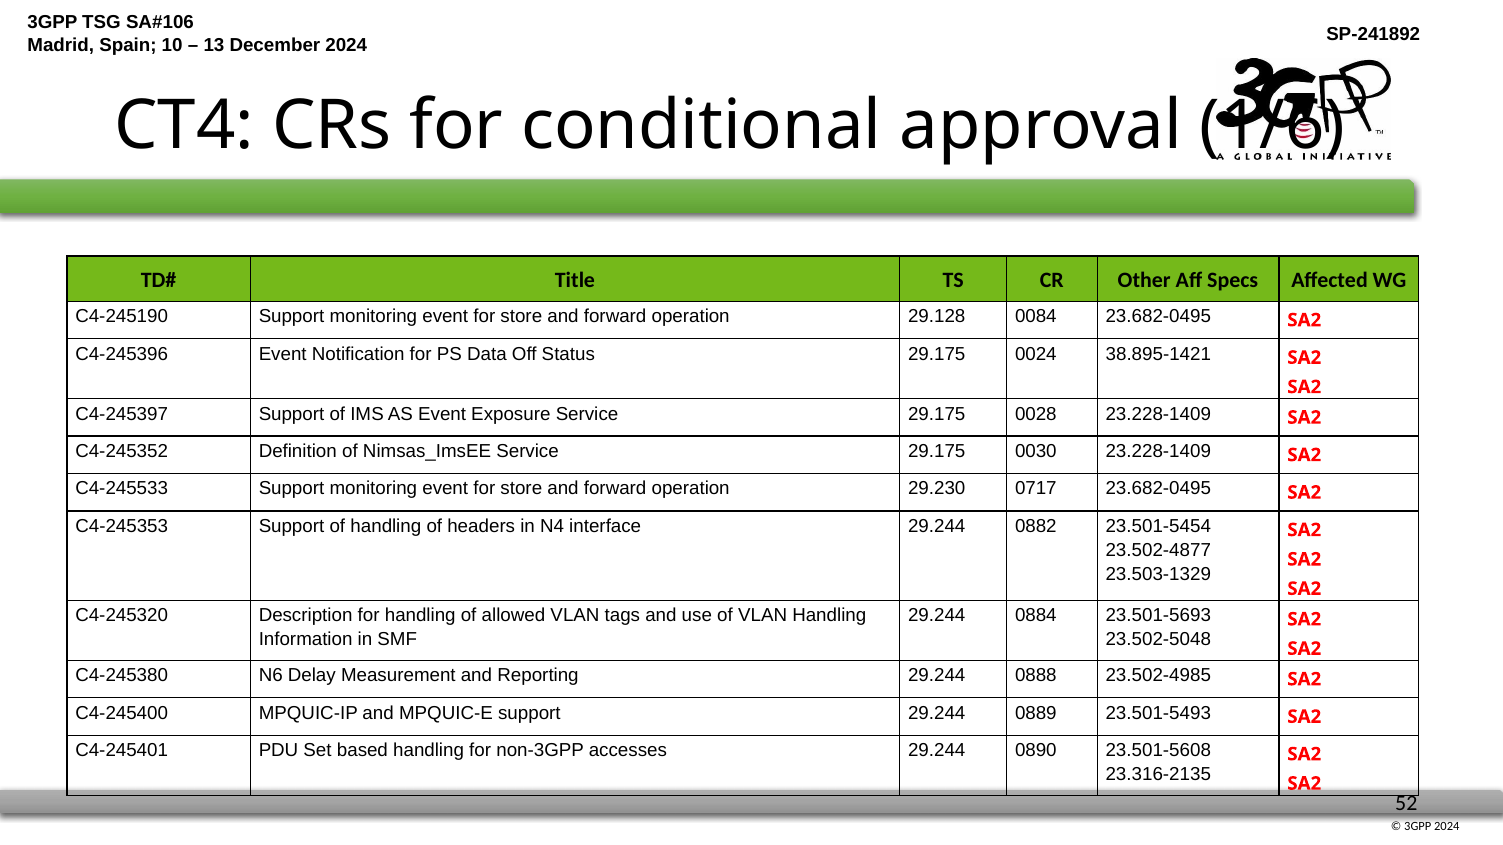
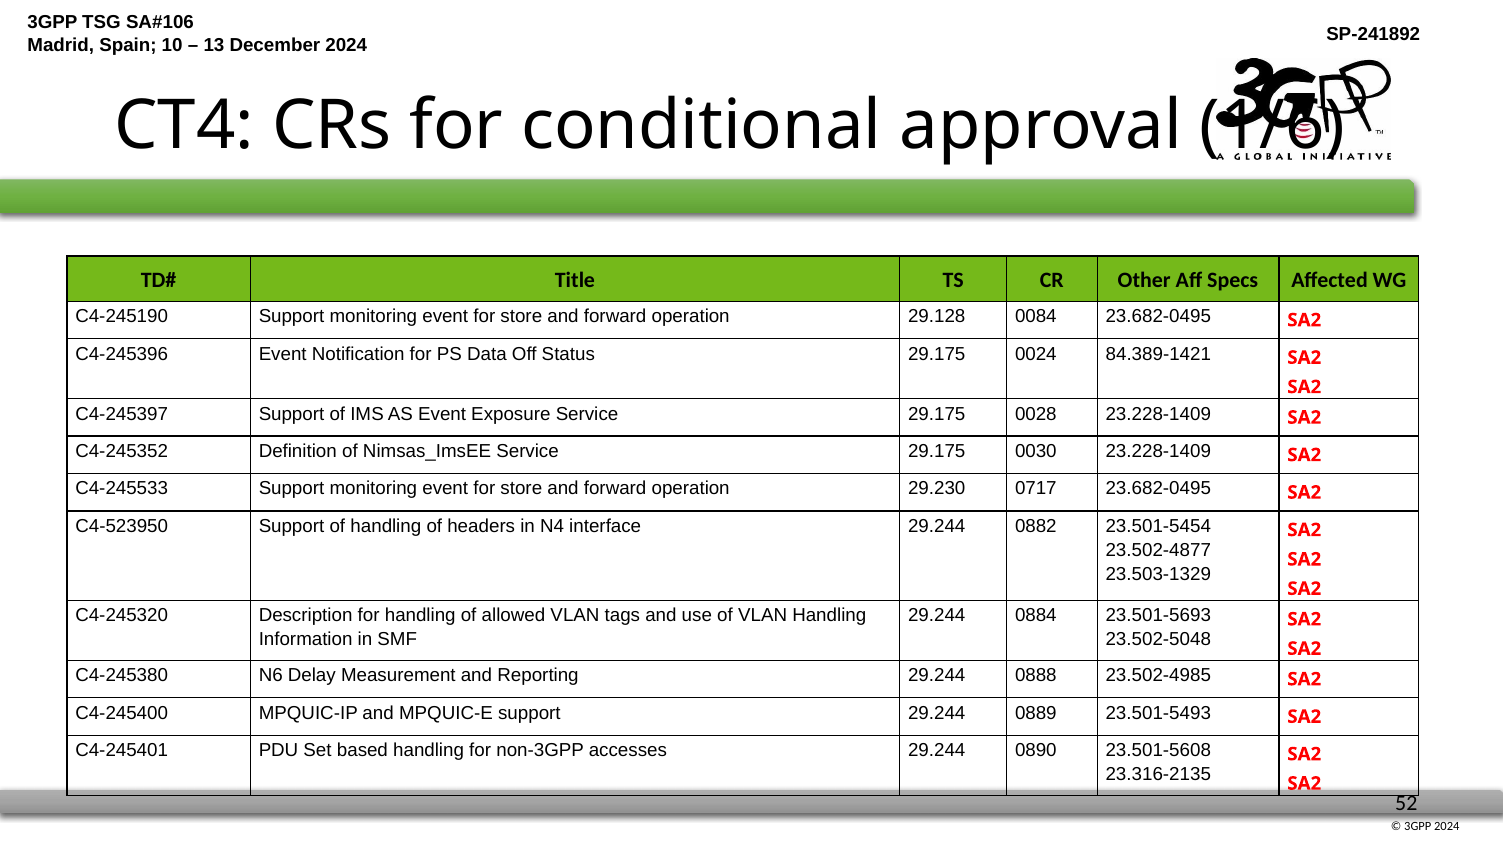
38.895-1421: 38.895-1421 -> 84.389-1421
C4-245353: C4-245353 -> C4-523950
